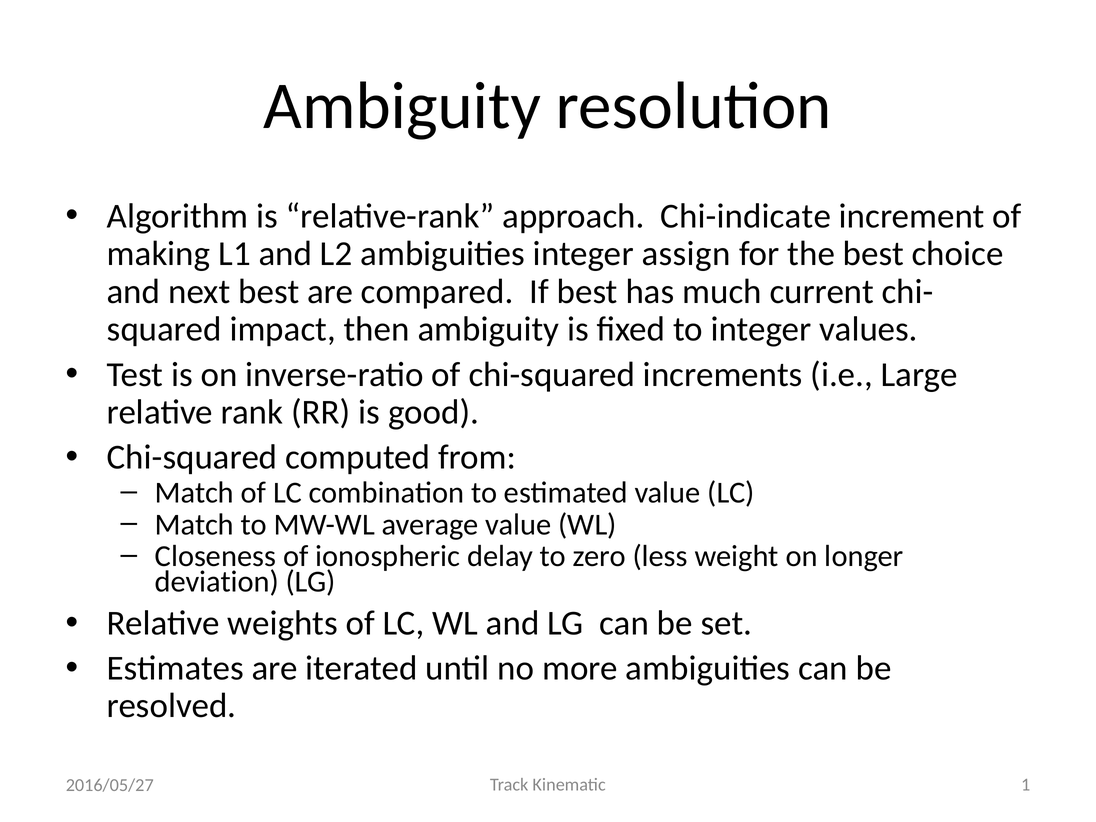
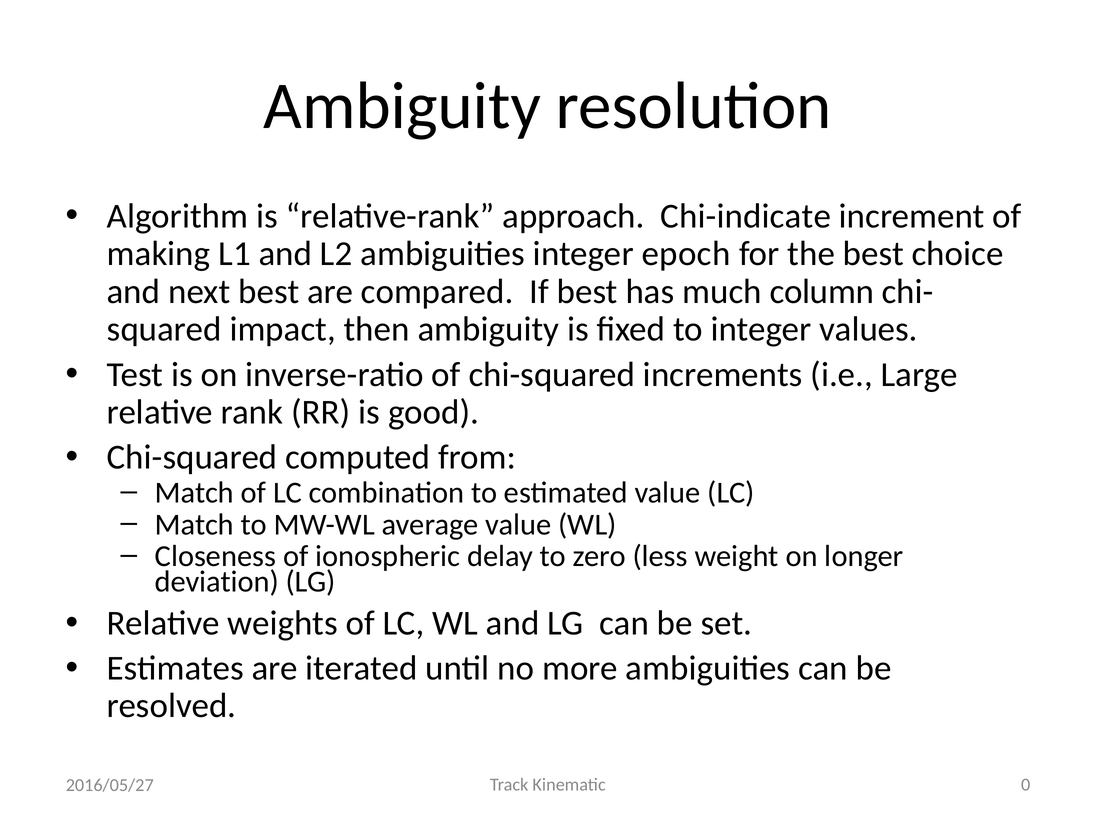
assign: assign -> epoch
current: current -> column
1: 1 -> 0
